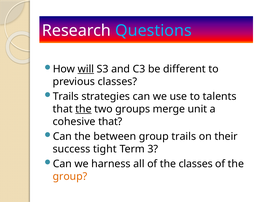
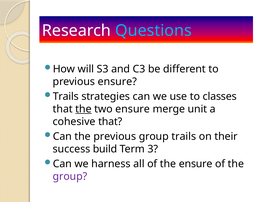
will underline: present -> none
previous classes: classes -> ensure
talents: talents -> classes
two groups: groups -> ensure
the between: between -> previous
tight: tight -> build
the classes: classes -> ensure
group at (70, 177) colour: orange -> purple
